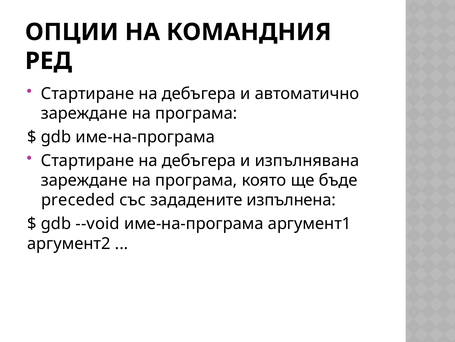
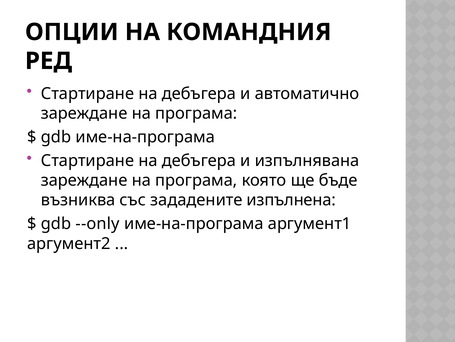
preceded: preceded -> възниква
--void: --void -> --only
